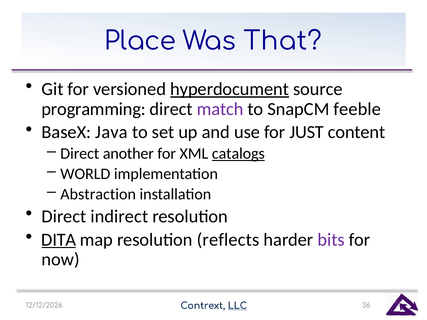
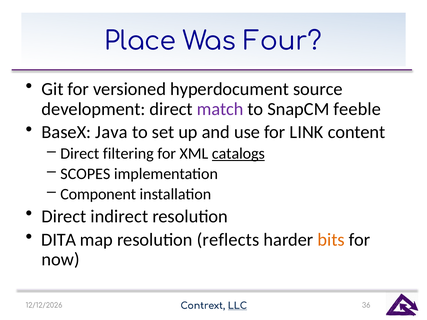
That: That -> Four
hyperdocument underline: present -> none
programming: programming -> development
JUST: JUST -> LINK
another: another -> filtering
WORLD: WORLD -> SCOPES
Abstraction: Abstraction -> Component
DITA underline: present -> none
bits colour: purple -> orange
